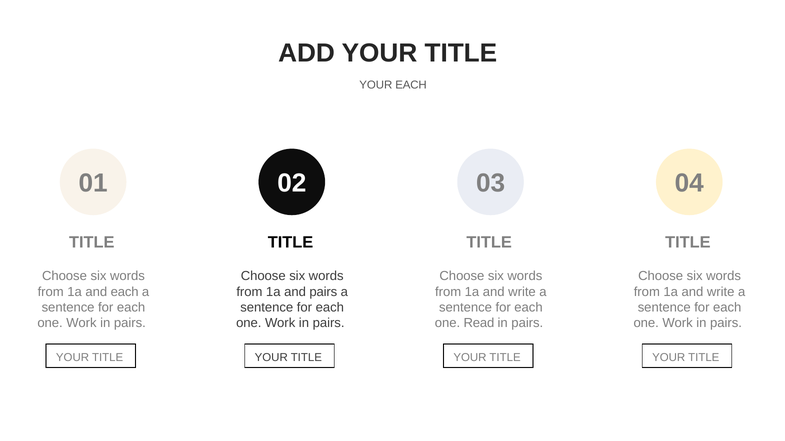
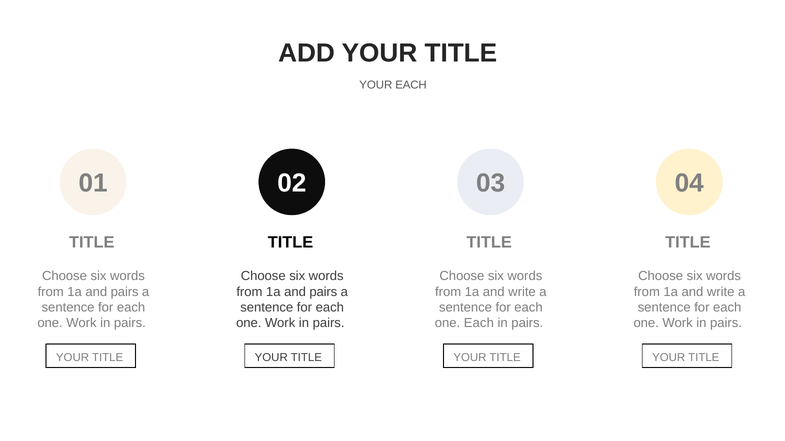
each at (125, 292): each -> pairs
one Read: Read -> Each
